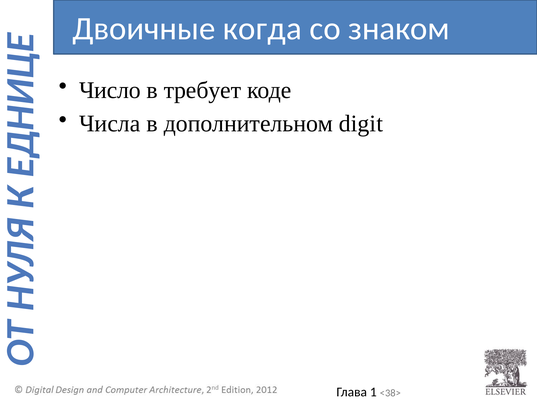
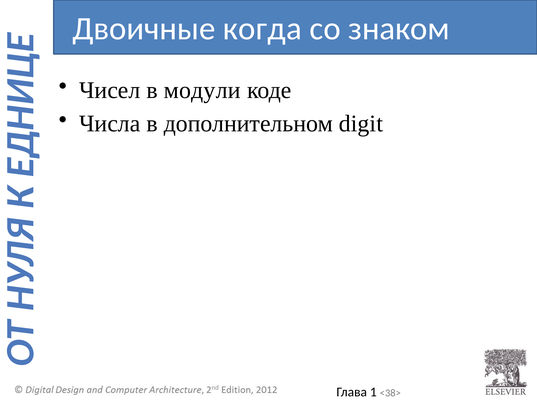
Число: Число -> Чисел
требует: требует -> модули
